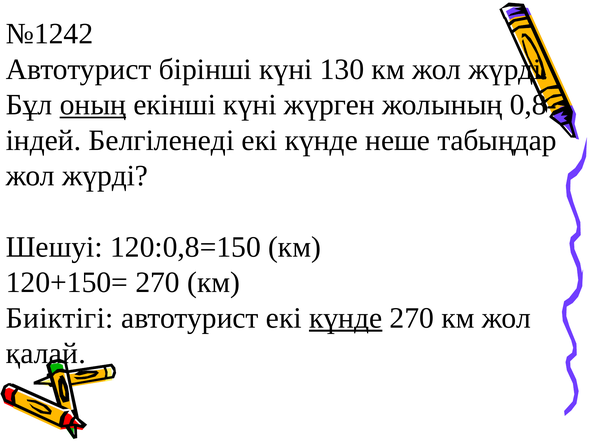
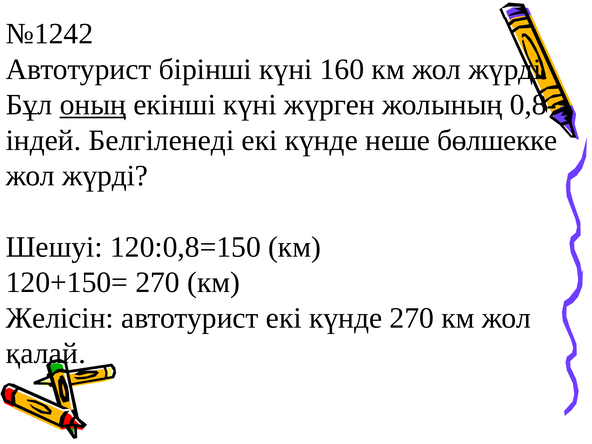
130: 130 -> 160
табыңдар: табыңдар -> бөлшекке
Биіктігі: Биіктігі -> Желісін
күнде at (346, 318) underline: present -> none
